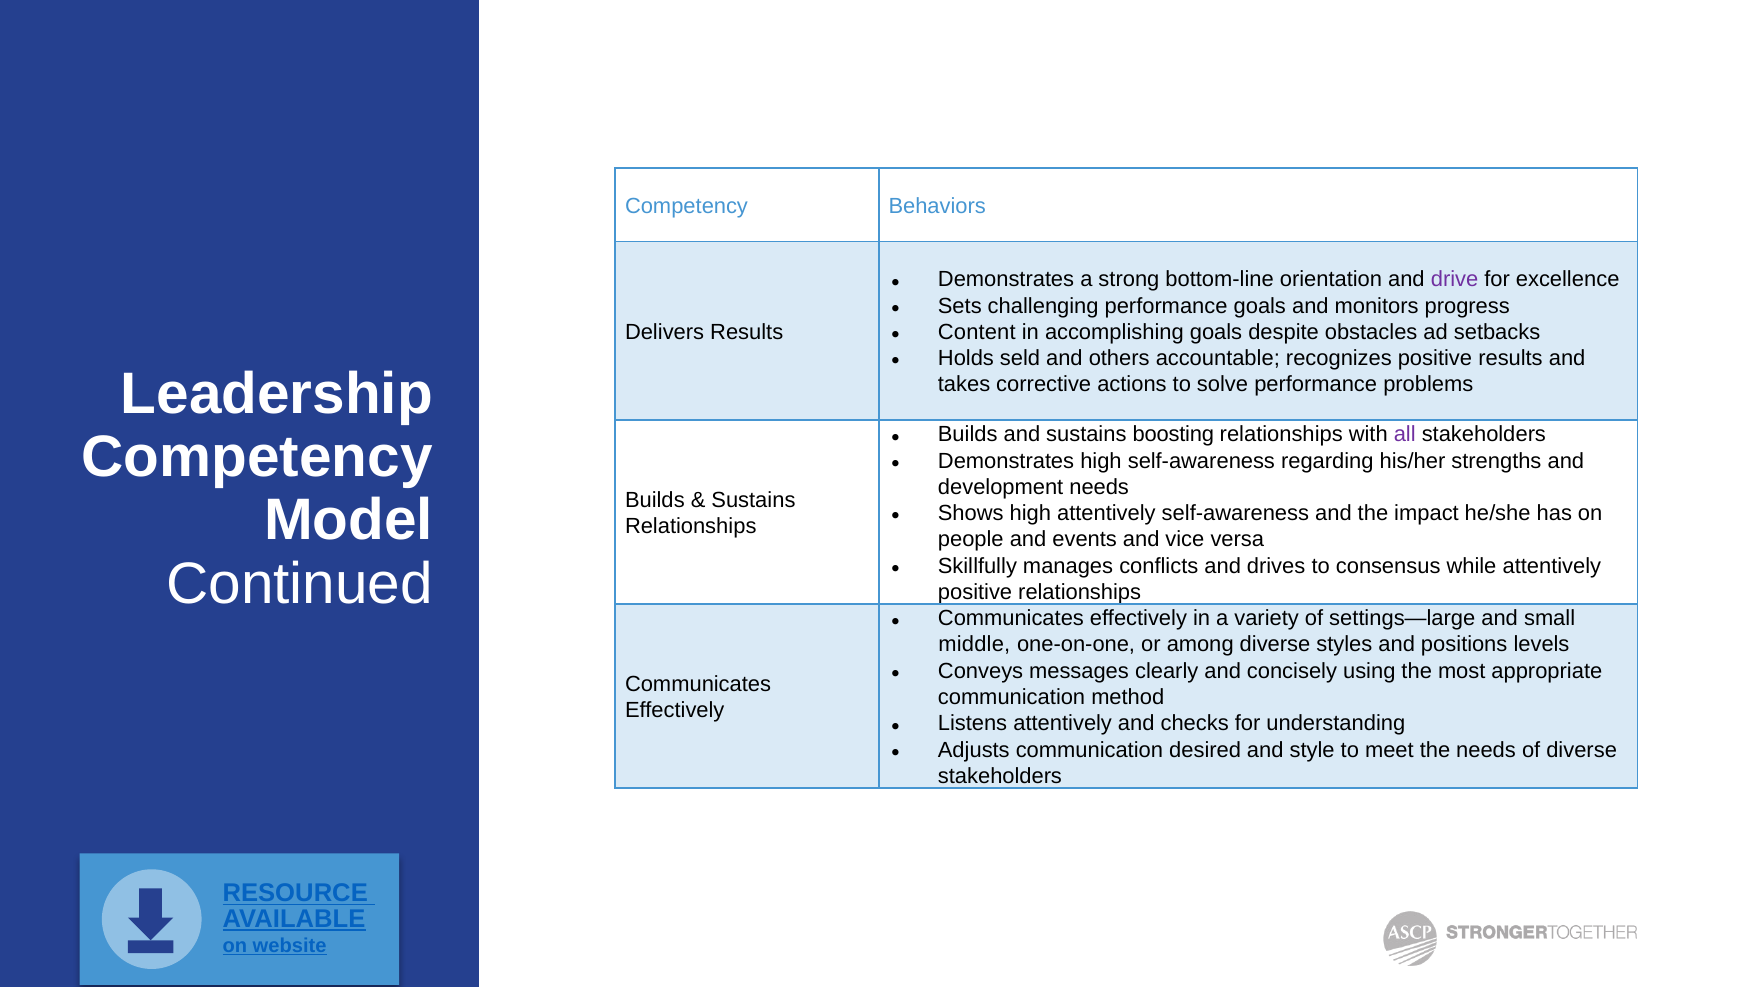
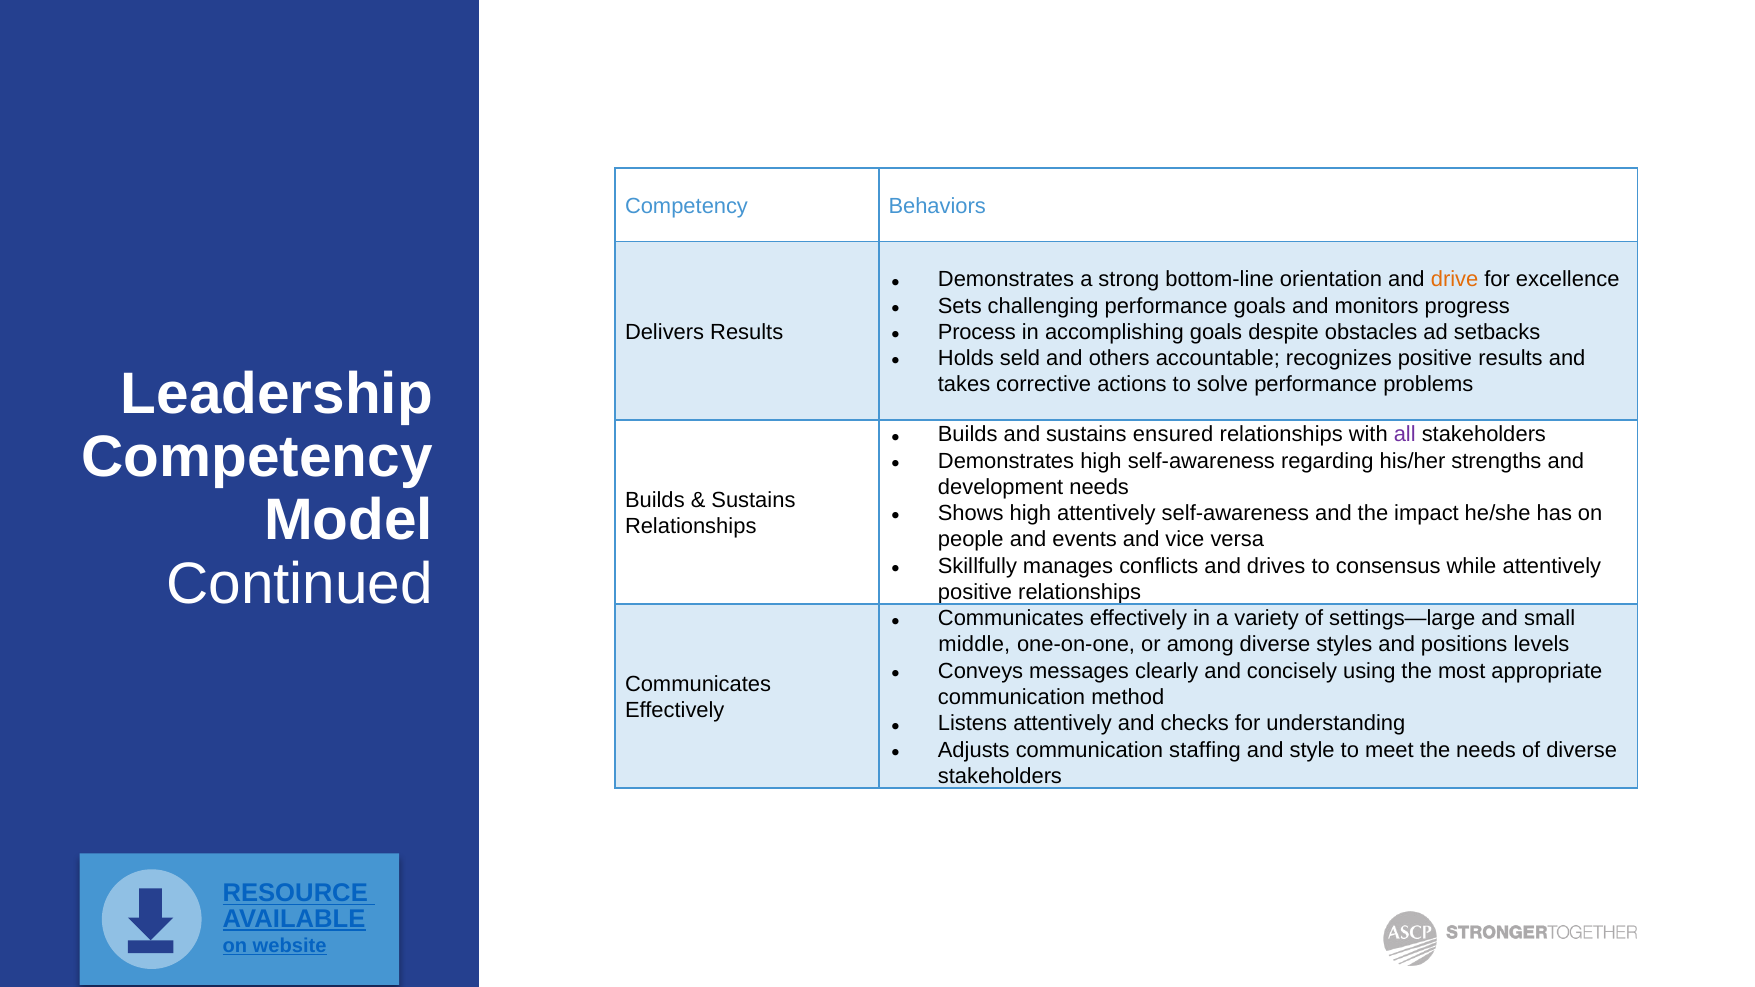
drive colour: purple -> orange
Content: Content -> Process
boosting: boosting -> ensured
desired: desired -> staffing
